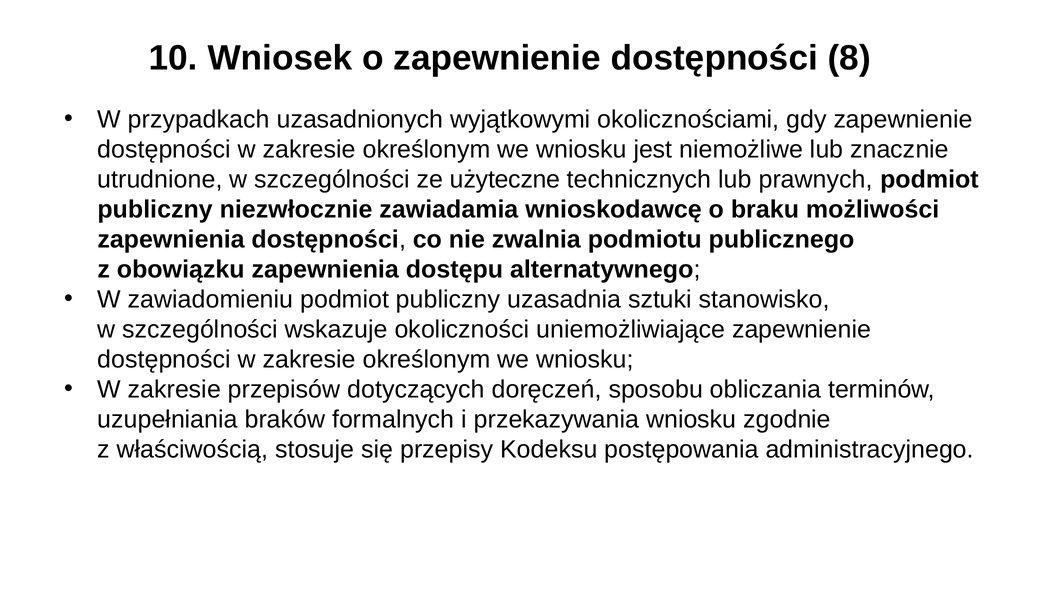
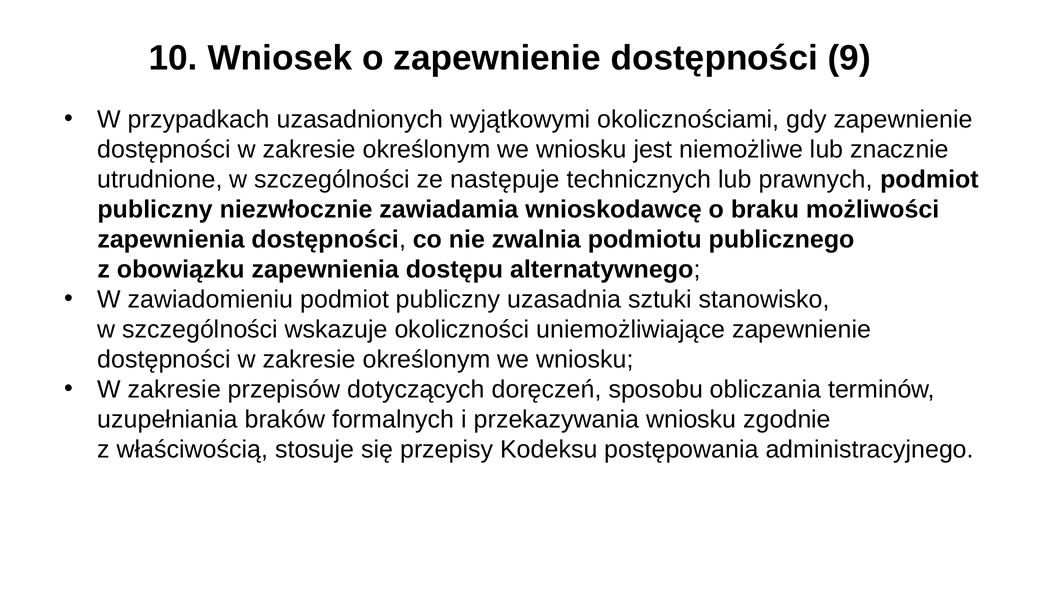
8: 8 -> 9
użyteczne: użyteczne -> następuje
